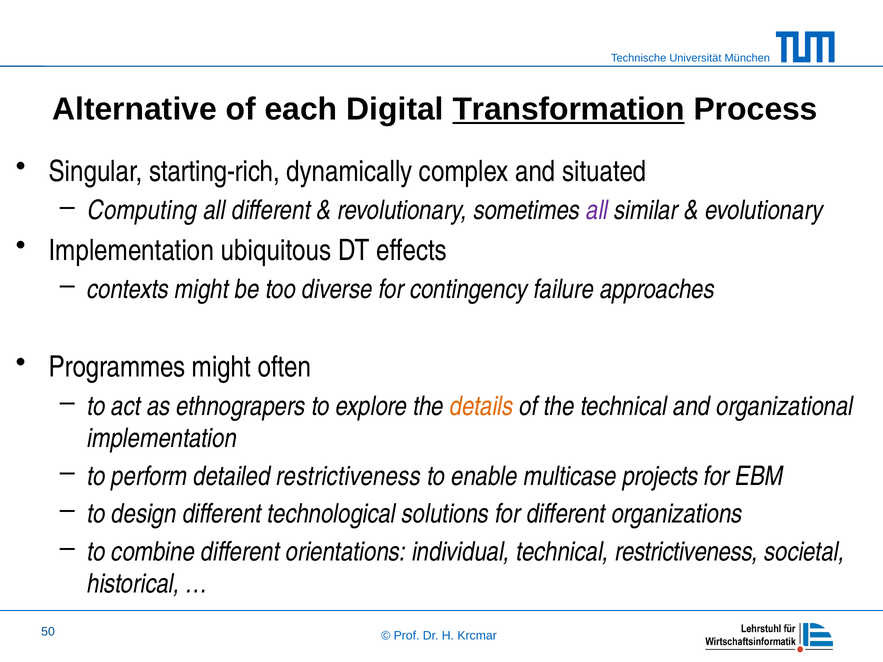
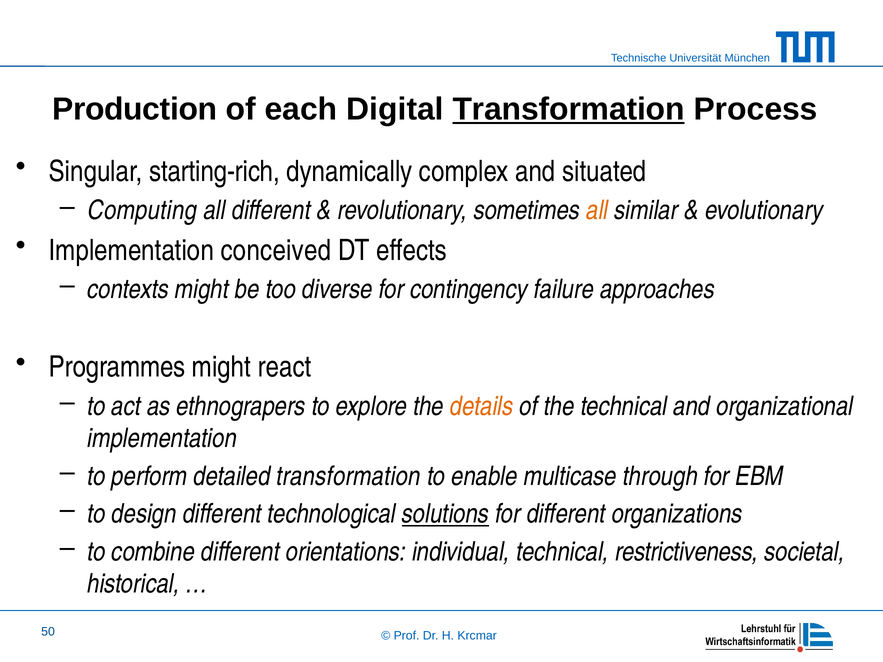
Alternative: Alternative -> Production
all at (597, 211) colour: purple -> orange
ubiquitous: ubiquitous -> conceived
often: often -> react
detailed restrictiveness: restrictiveness -> transformation
projects: projects -> through
solutions underline: none -> present
